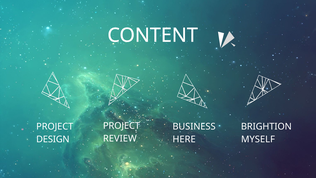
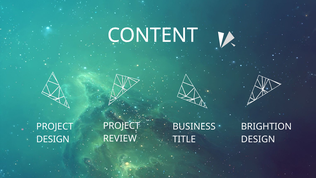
MYSELF at (258, 139): MYSELF -> DESIGN
HERE: HERE -> TITLE
